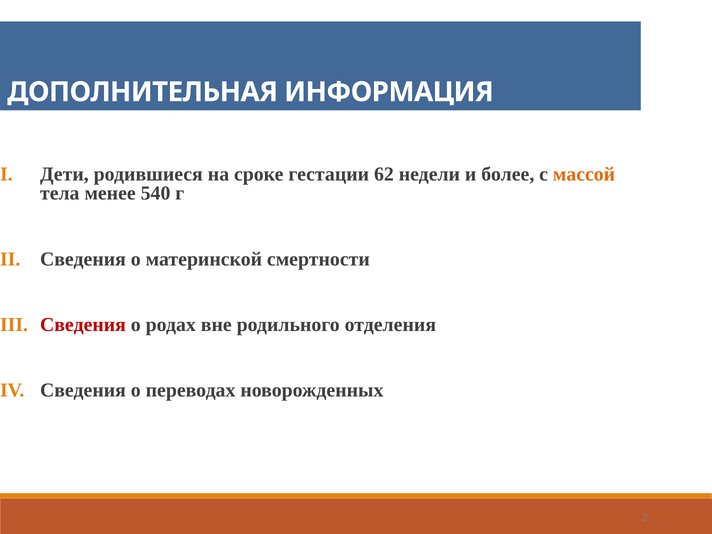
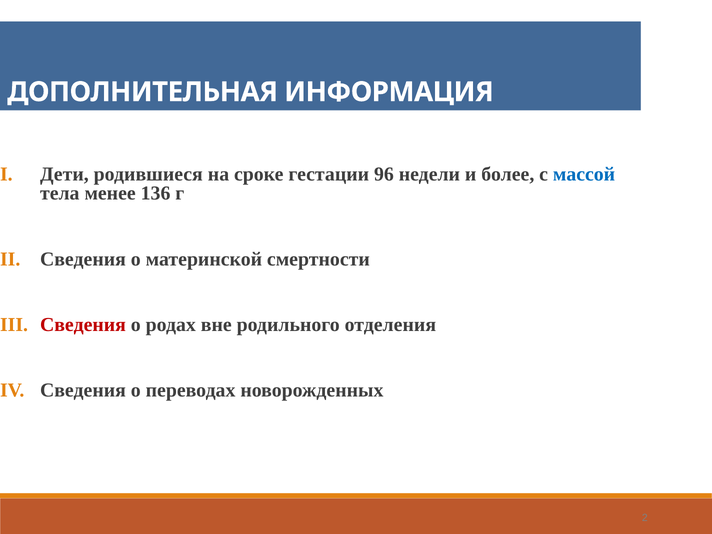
62: 62 -> 96
массой colour: orange -> blue
540: 540 -> 136
